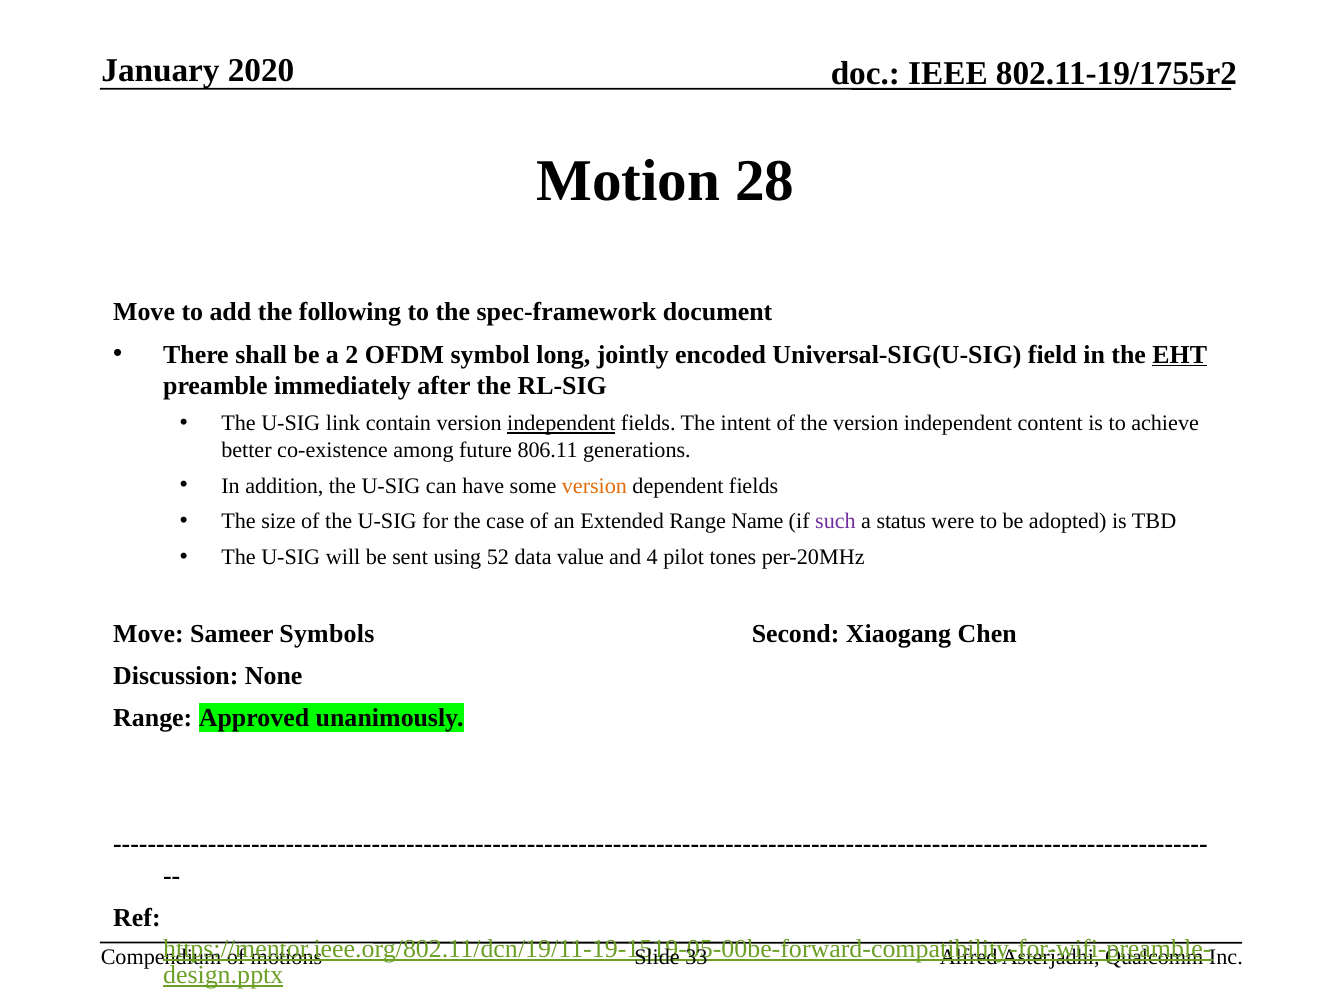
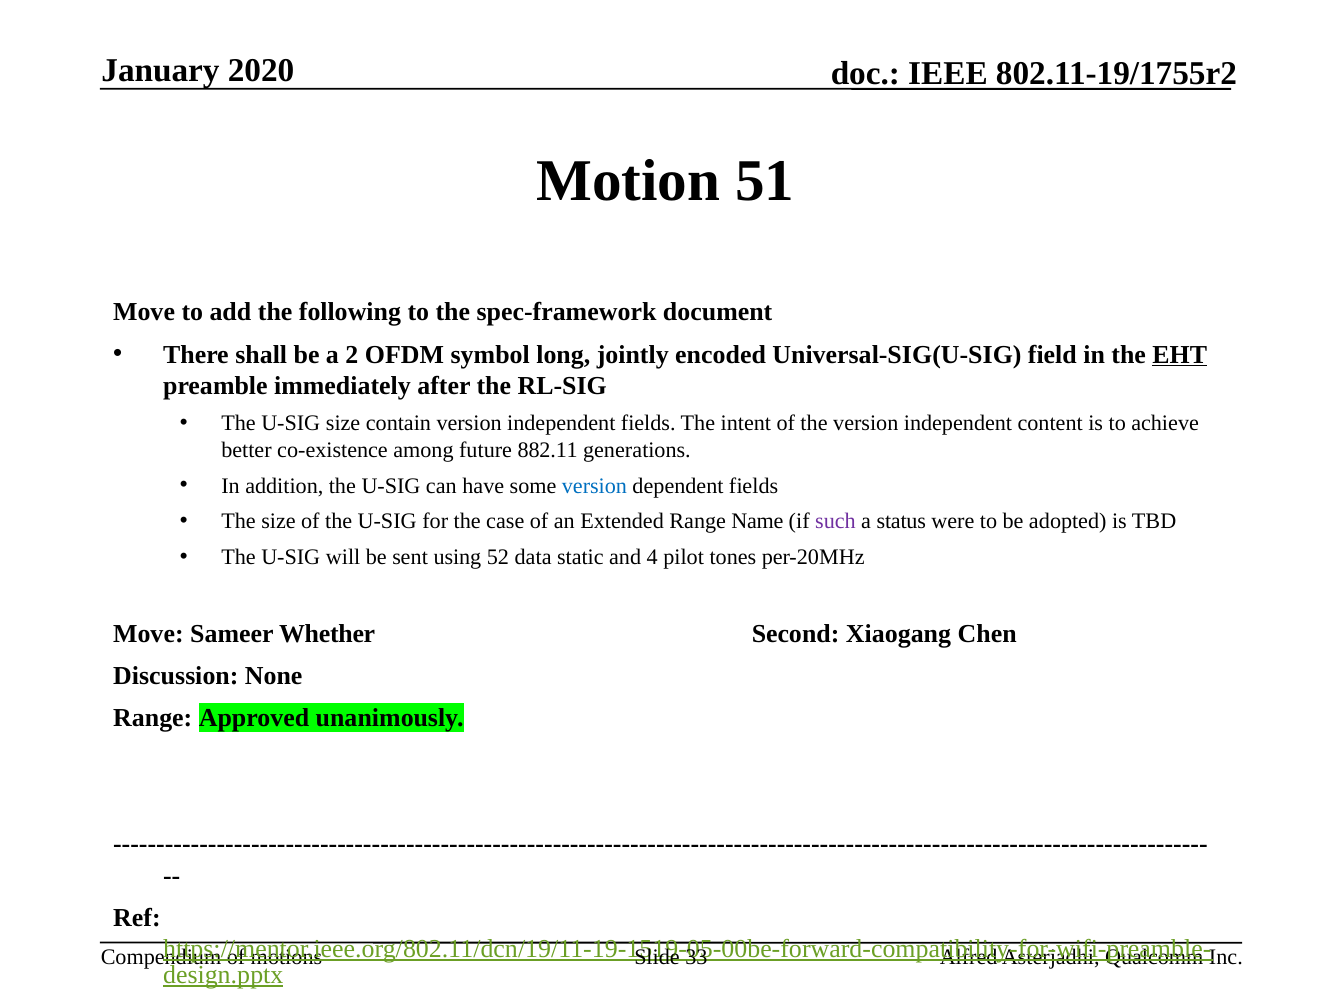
28: 28 -> 51
U-SIG link: link -> size
independent at (561, 423) underline: present -> none
806.11: 806.11 -> 882.11
version at (594, 486) colour: orange -> blue
value: value -> static
Symbols: Symbols -> Whether
